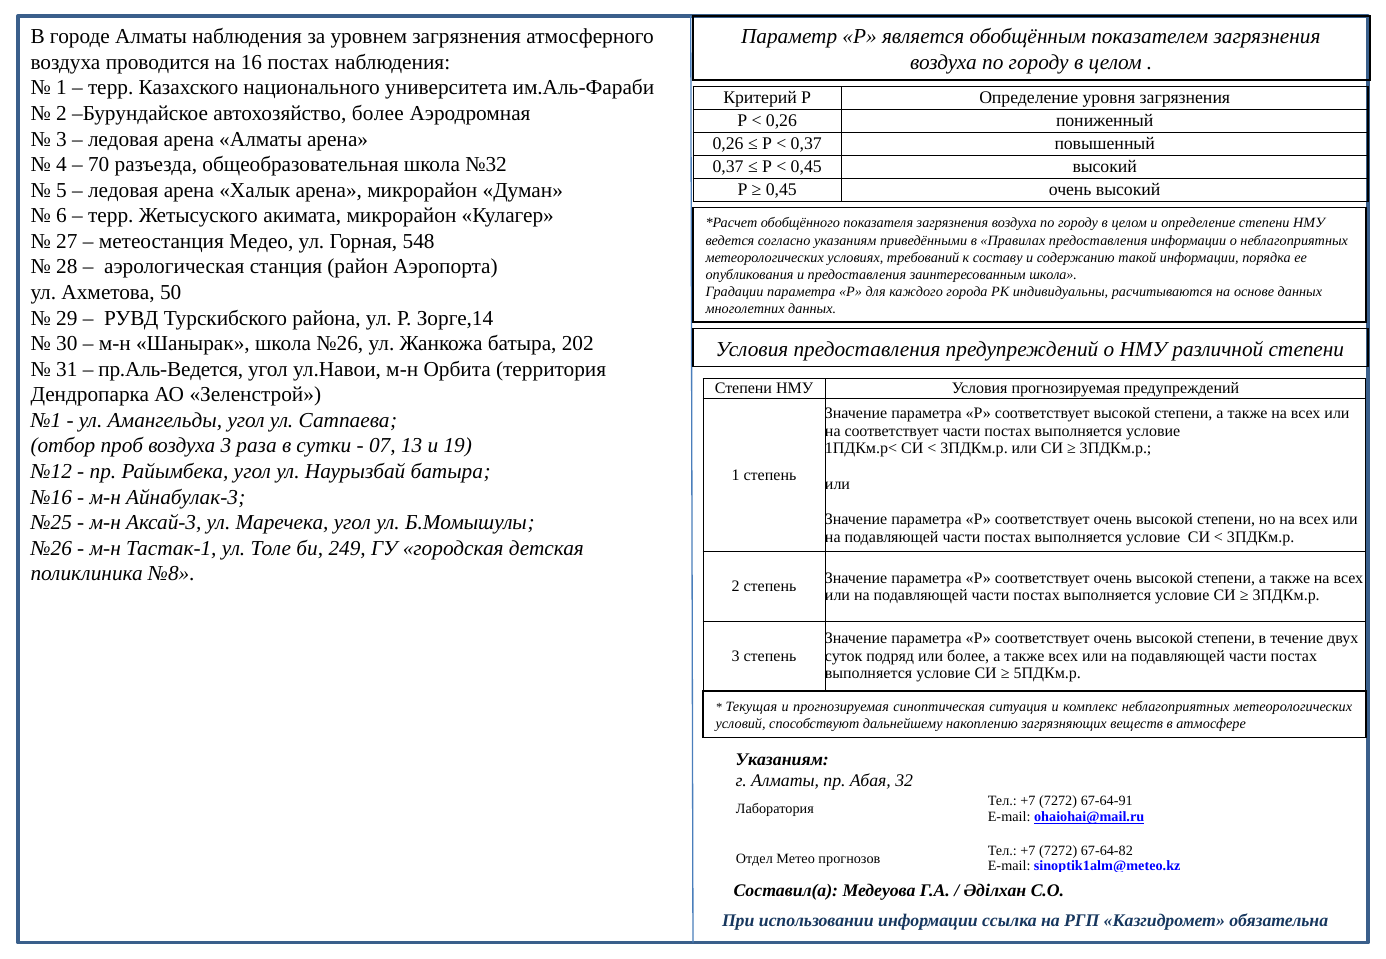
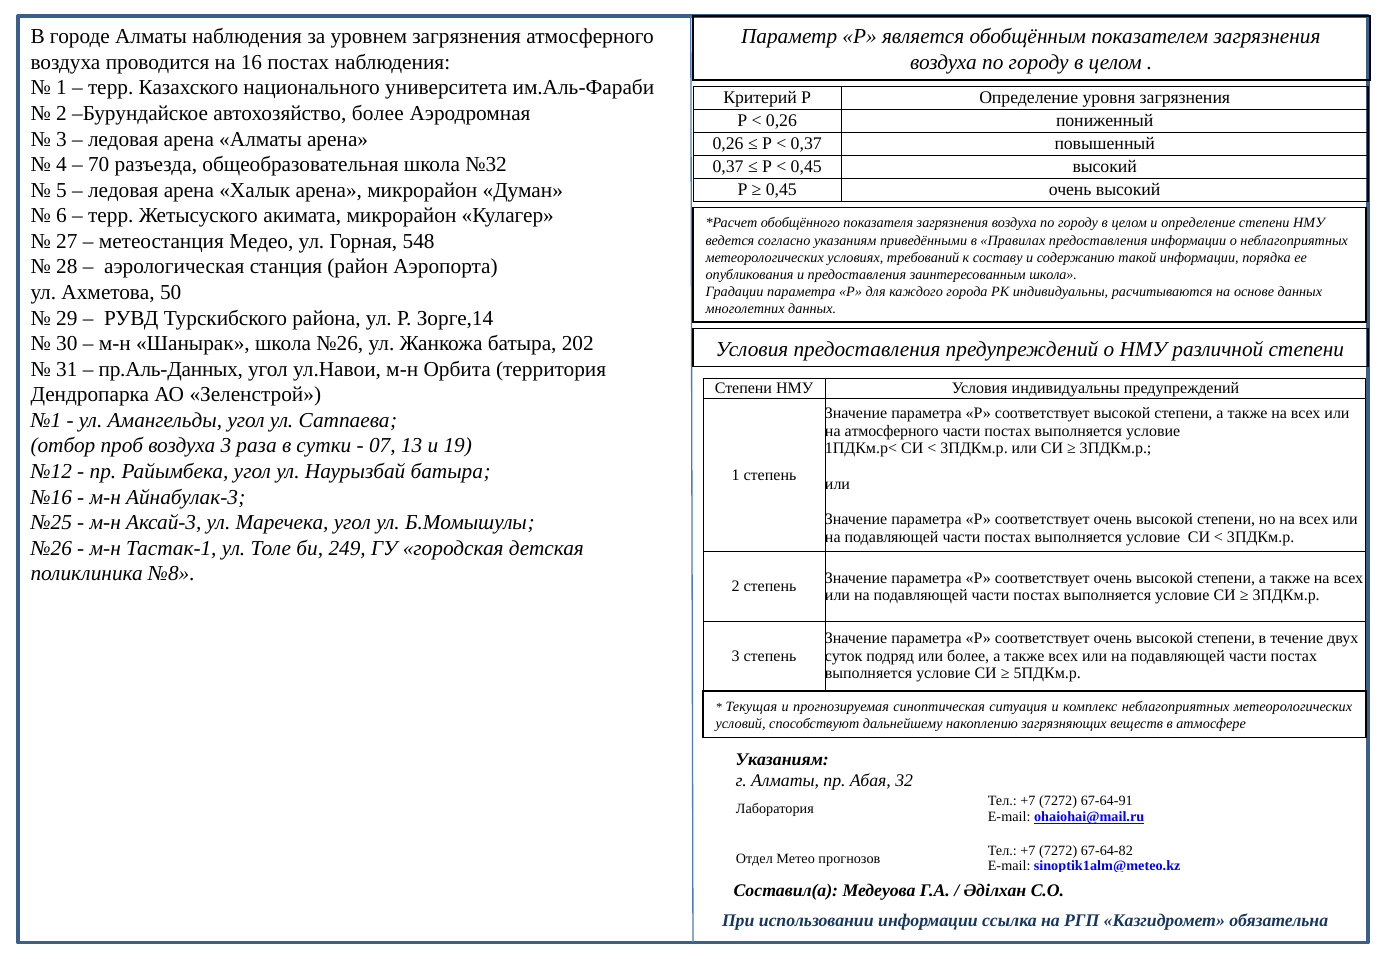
пр.Аль-Ведется: пр.Аль-Ведется -> пр.Аль-Данных
Условия прогнозируемая: прогнозируемая -> индивидуальны
на соответствует: соответствует -> атмосферного
